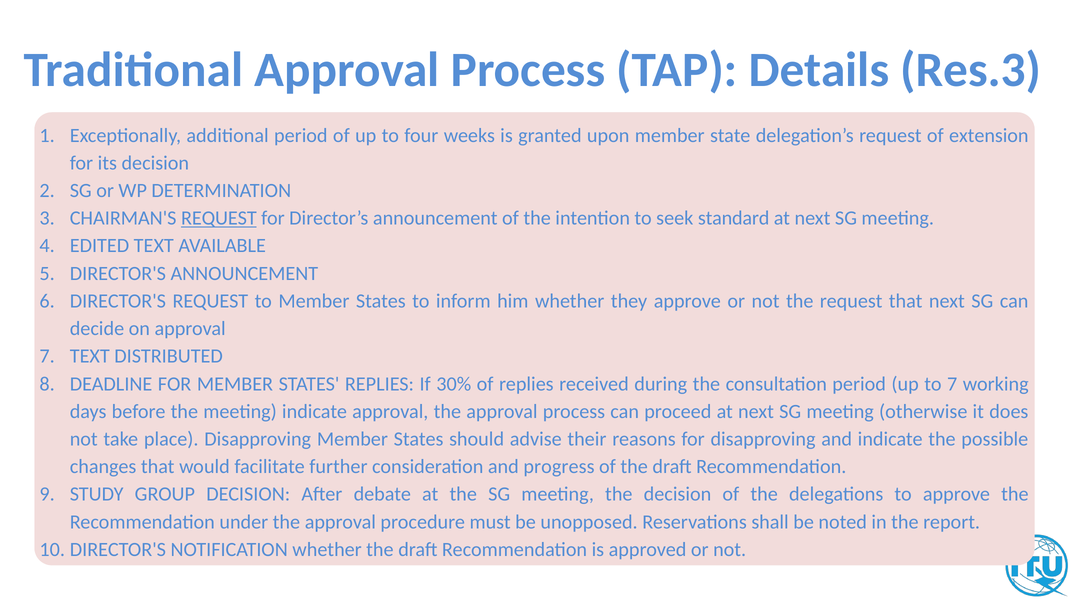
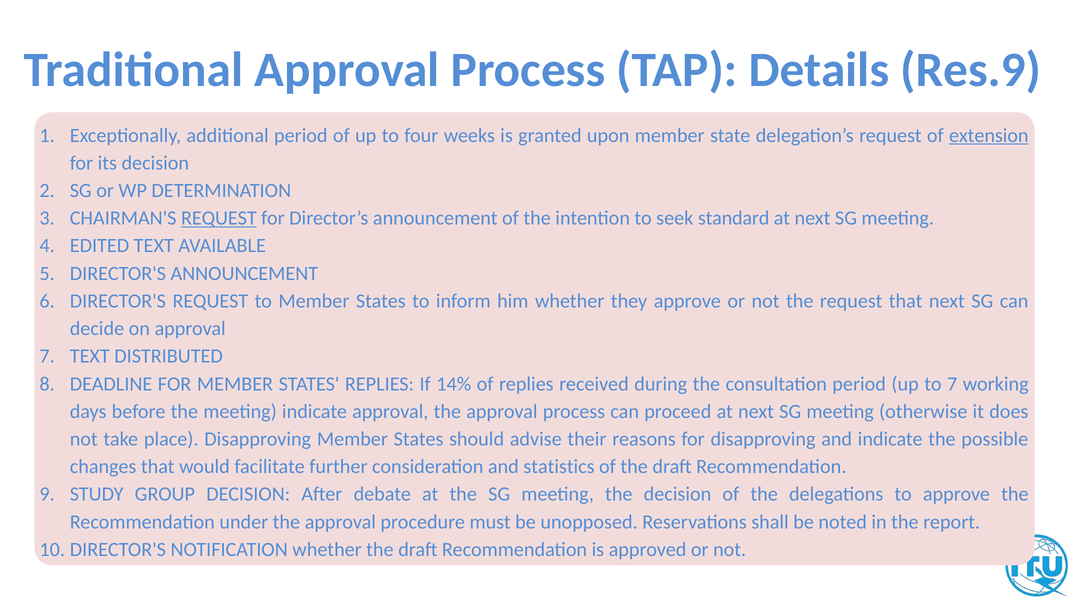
Res.3: Res.3 -> Res.9
extension underline: none -> present
30%: 30% -> 14%
progress: progress -> statistics
